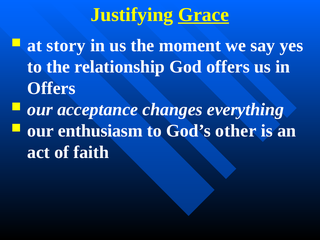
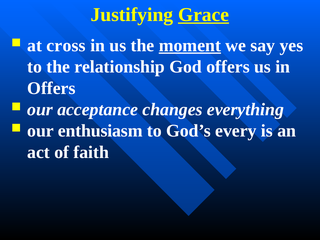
story: story -> cross
moment underline: none -> present
other: other -> every
